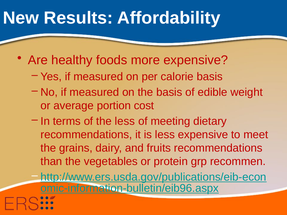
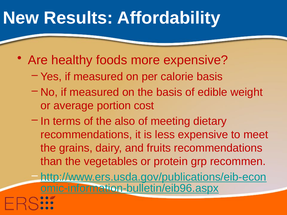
the less: less -> also
